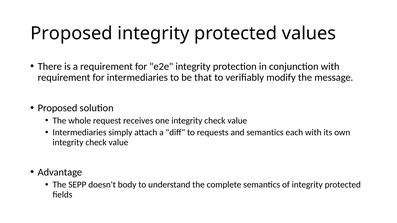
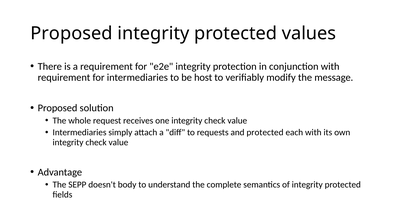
that: that -> host
and semantics: semantics -> protected
